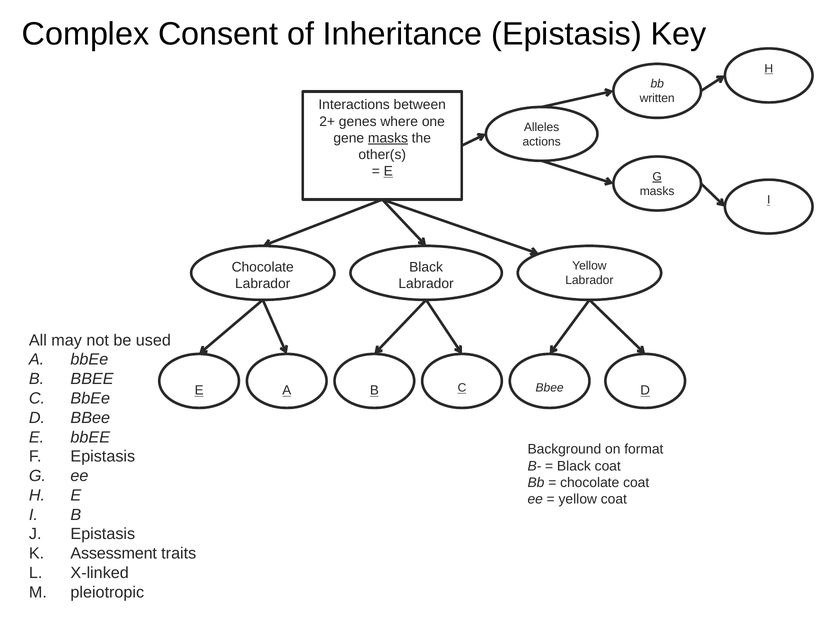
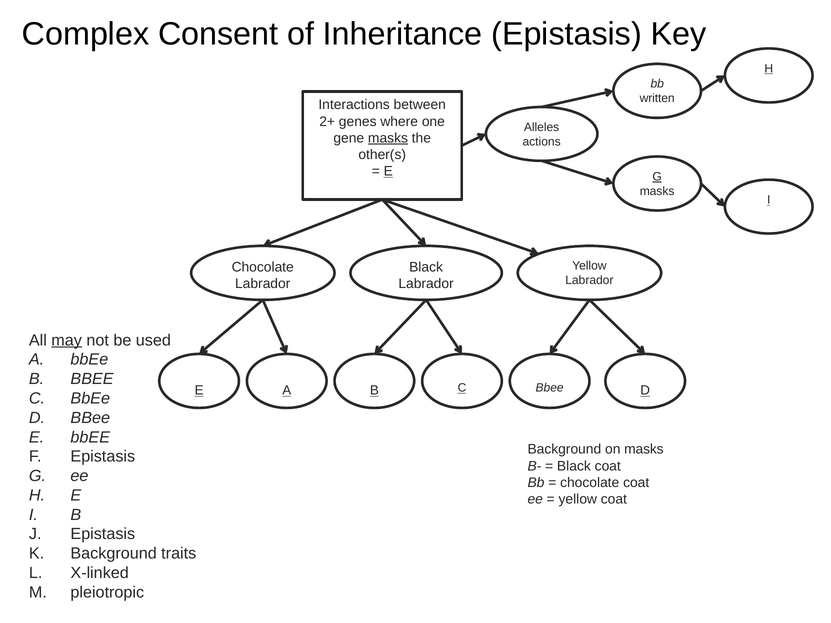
may underline: none -> present
on format: format -> masks
Assessment at (114, 554): Assessment -> Background
